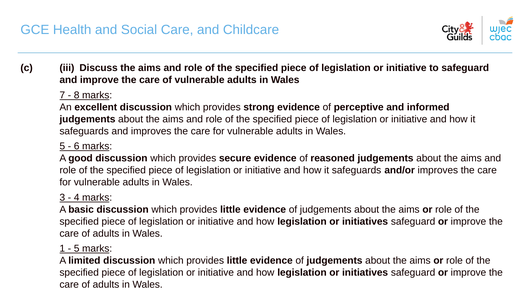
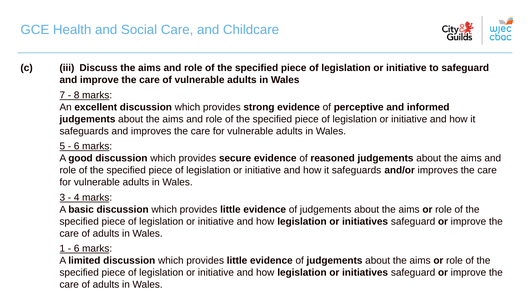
5 at (77, 249): 5 -> 6
